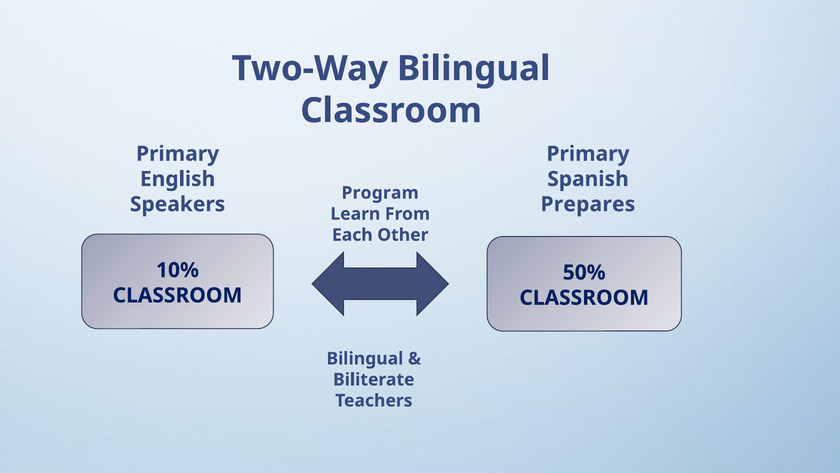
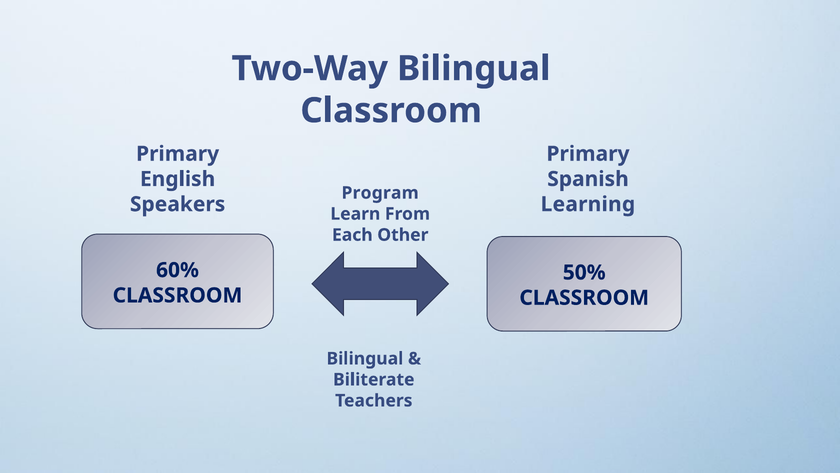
Prepares: Prepares -> Learning
10%: 10% -> 60%
